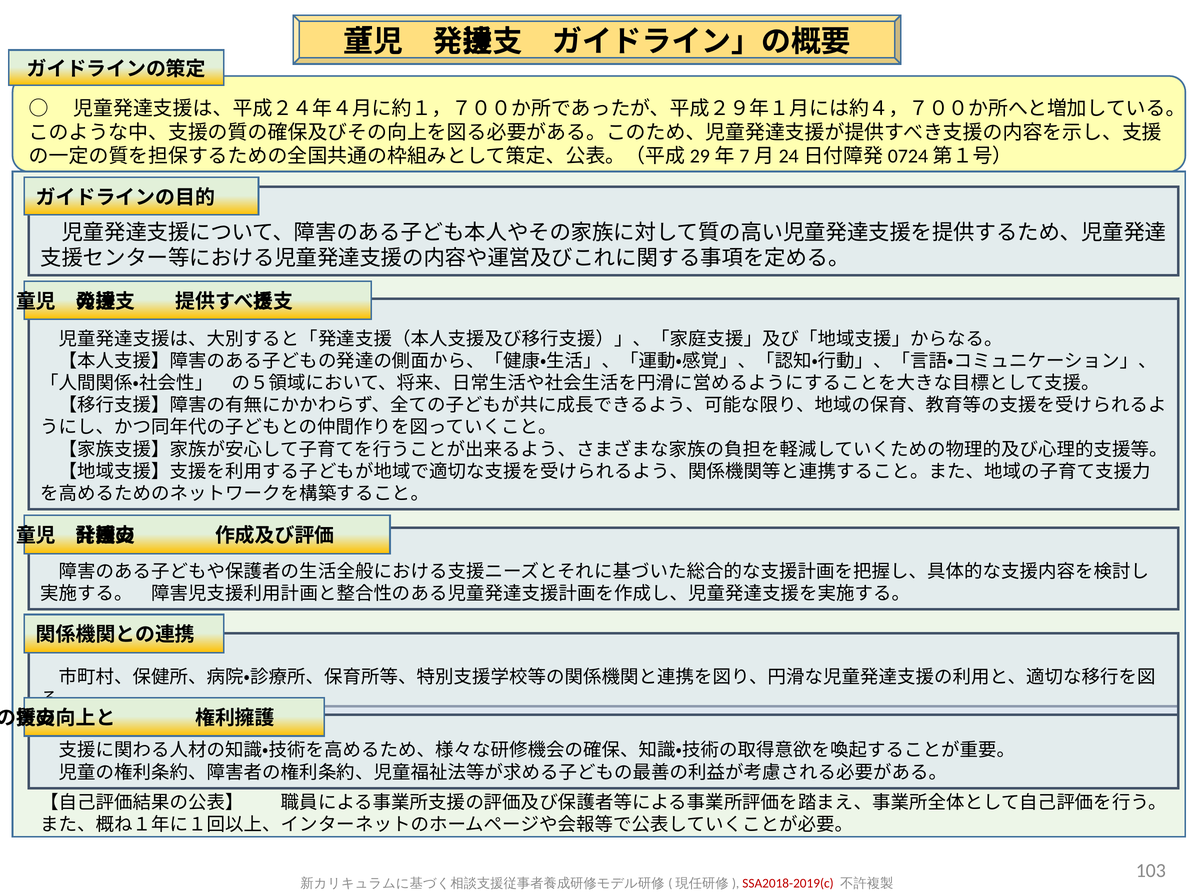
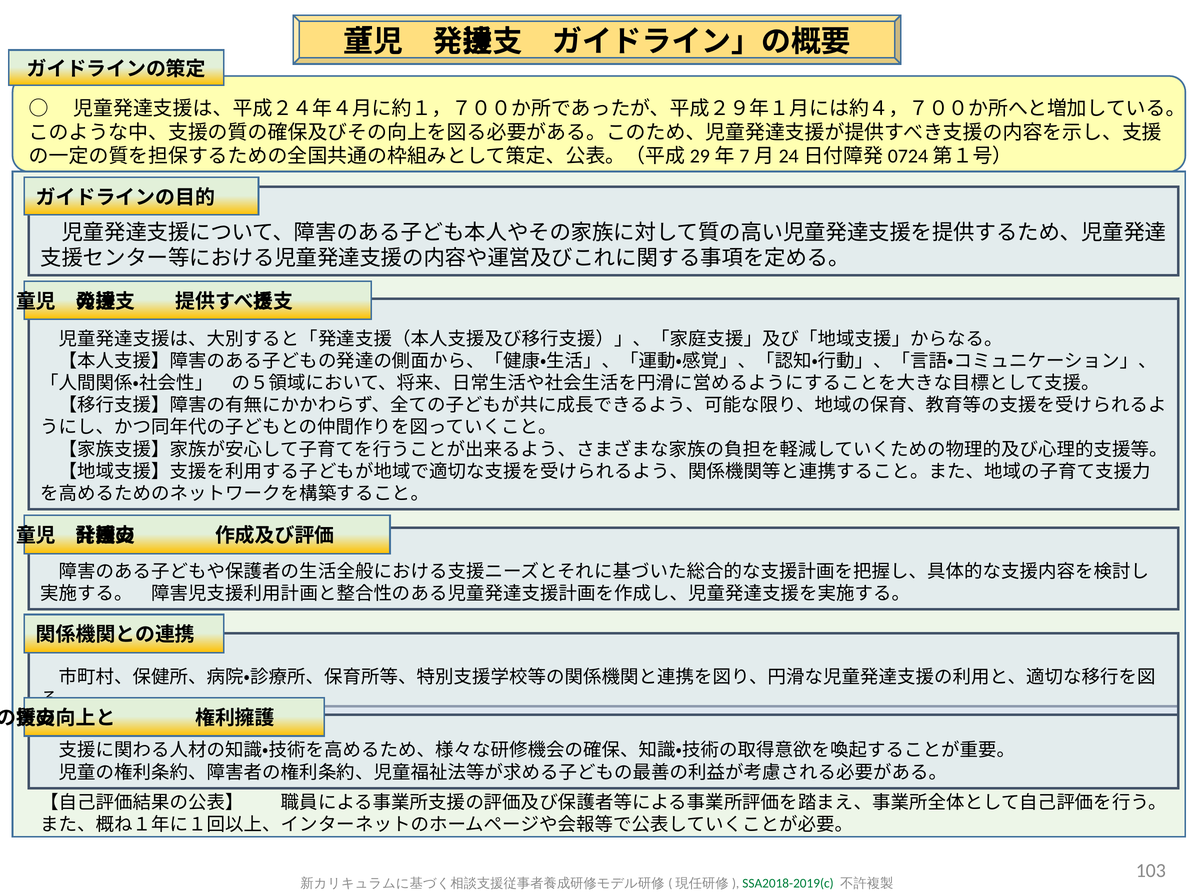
SSA2018-2019(c colour: red -> green
